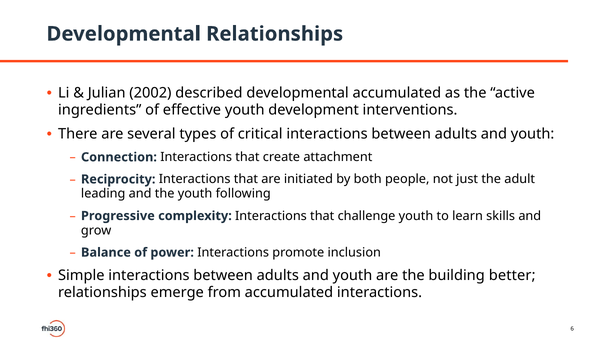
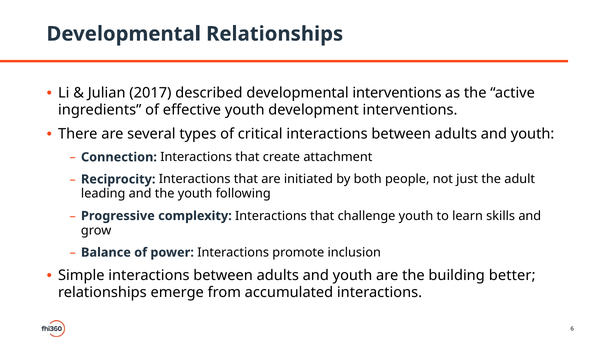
2002: 2002 -> 2017
developmental accumulated: accumulated -> interventions
